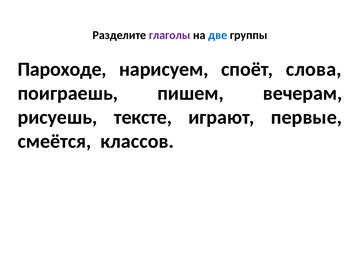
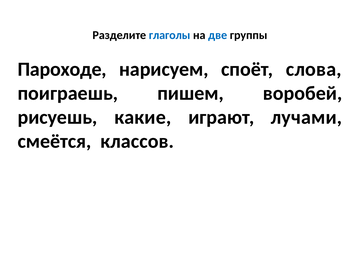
глаголы colour: purple -> blue
вечерам: вечерам -> воробей
тексте: тексте -> какие
первые: первые -> лучами
